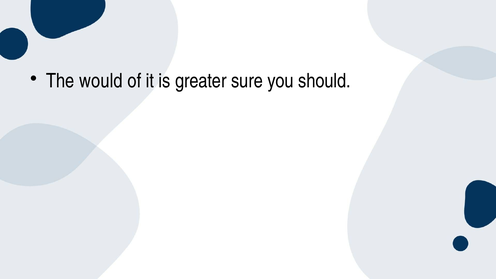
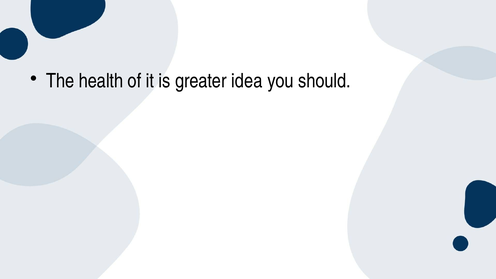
would: would -> health
sure: sure -> idea
